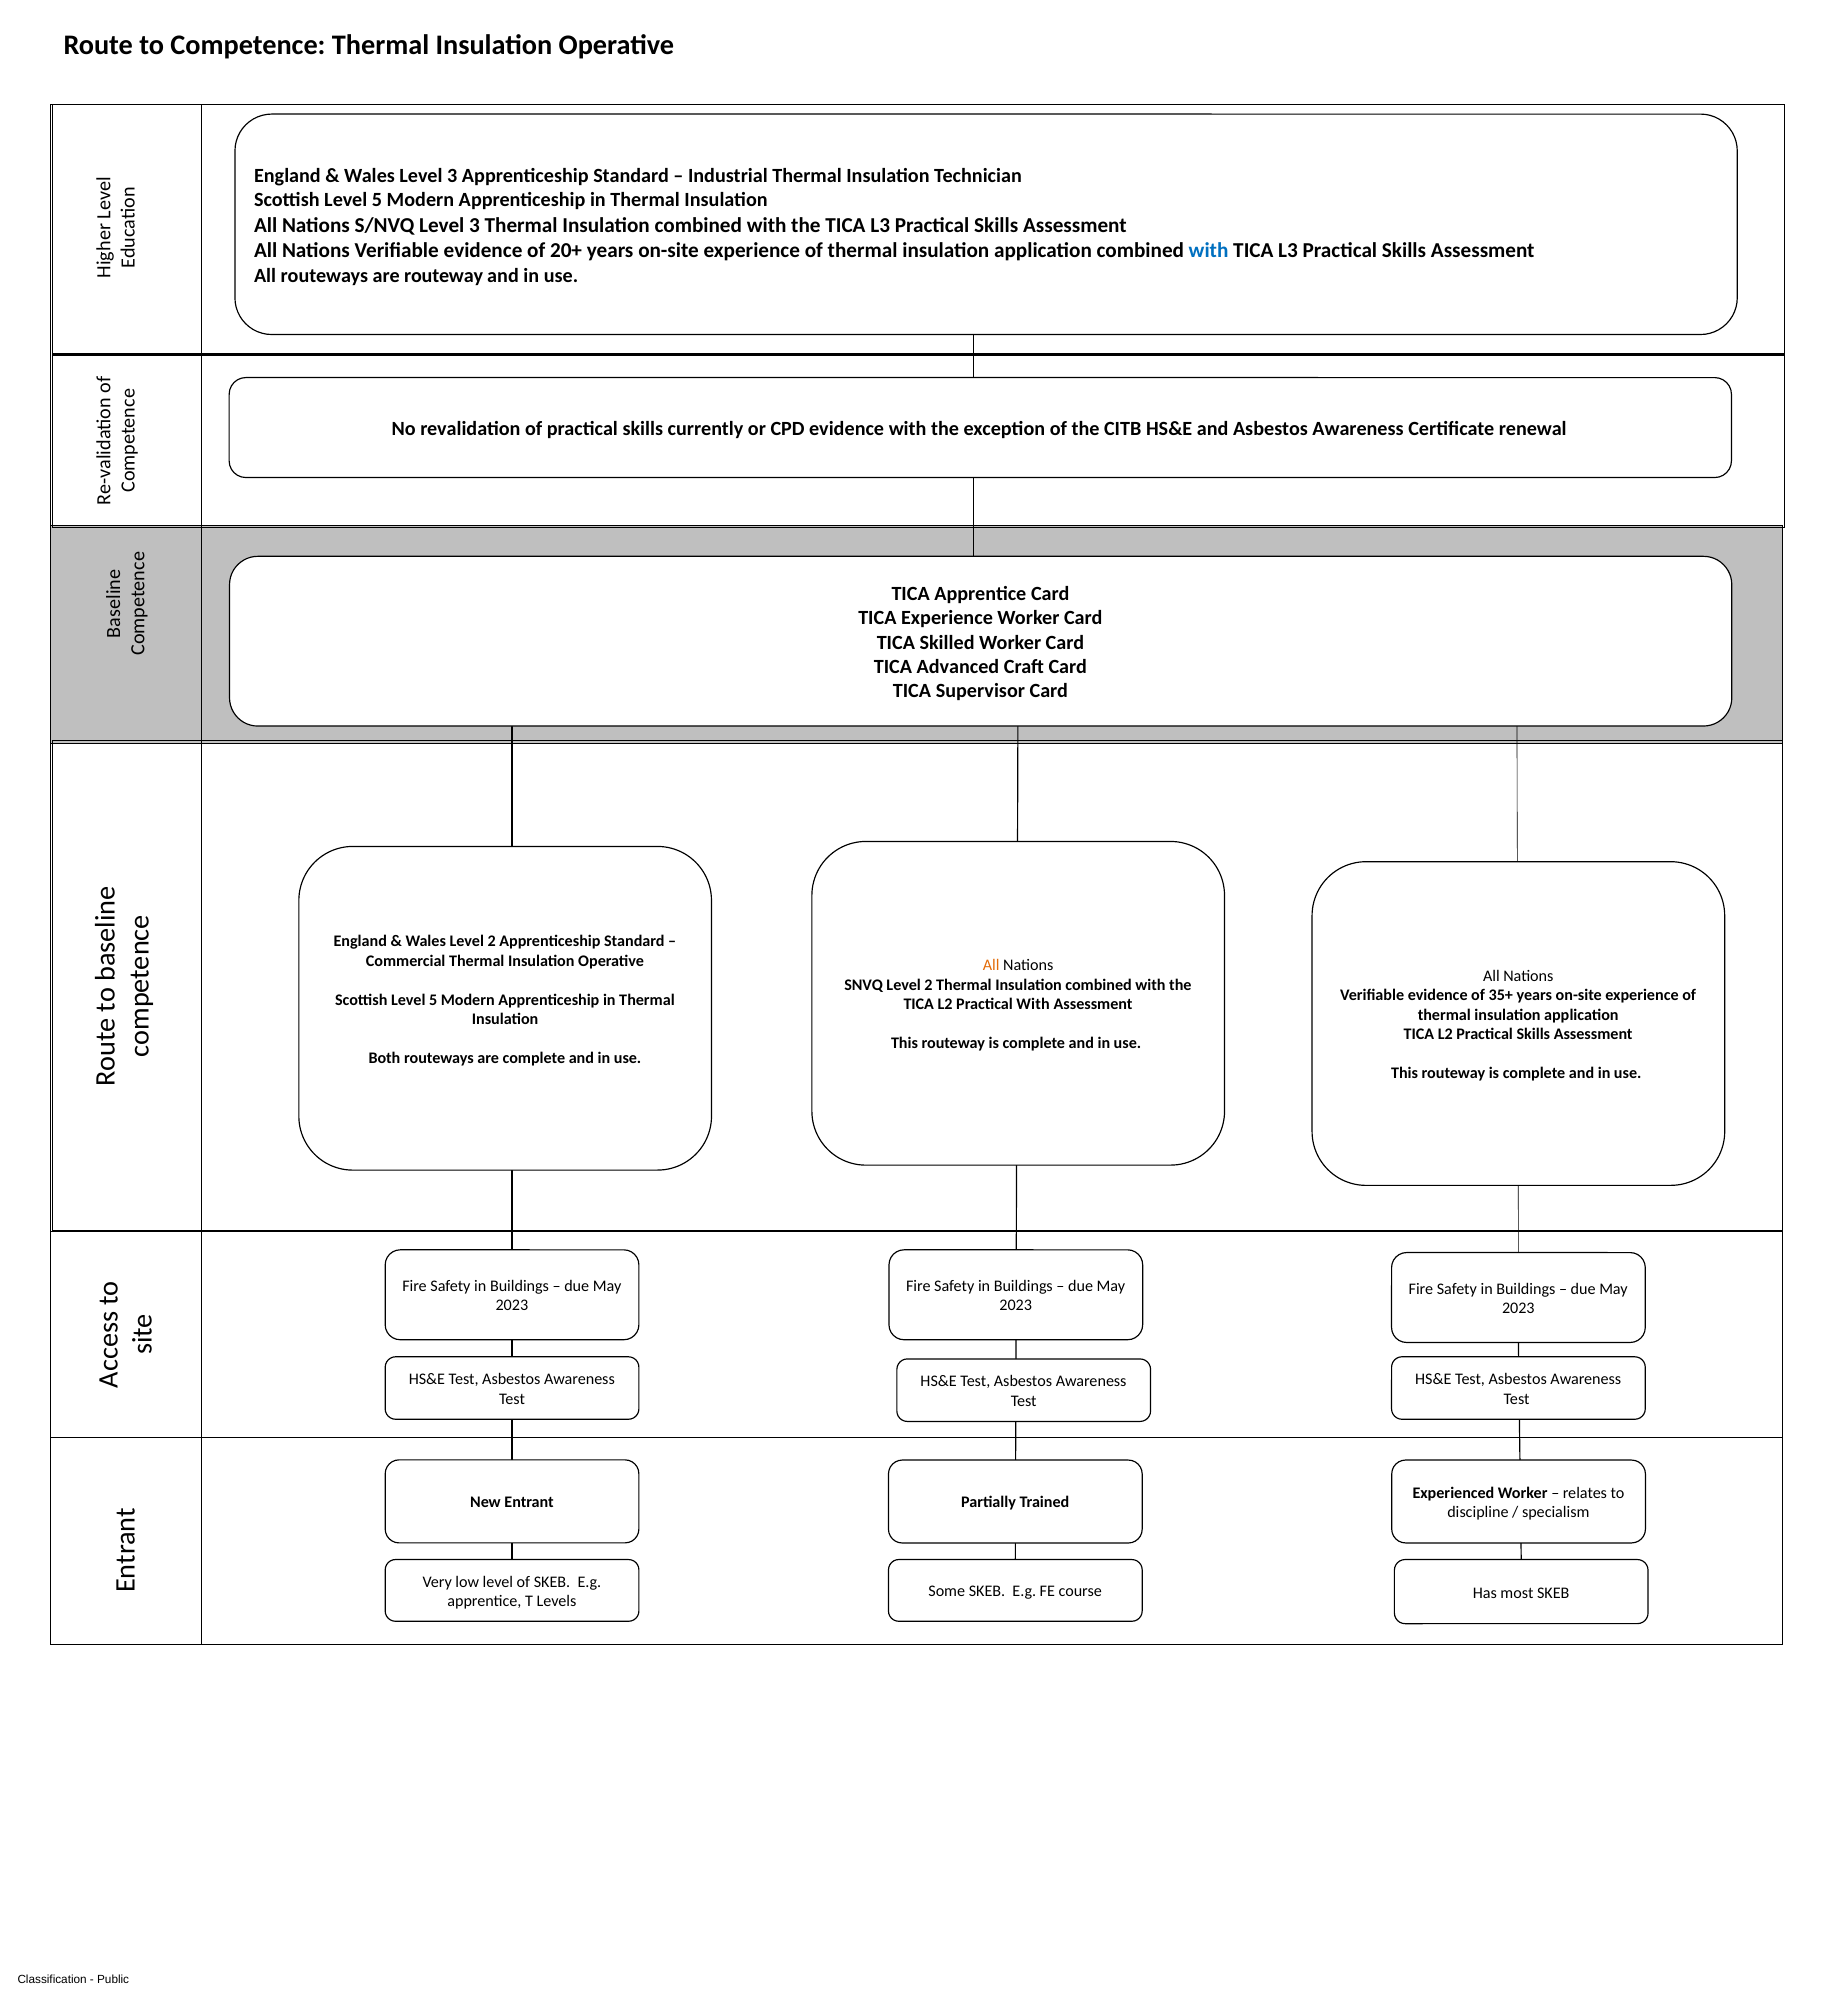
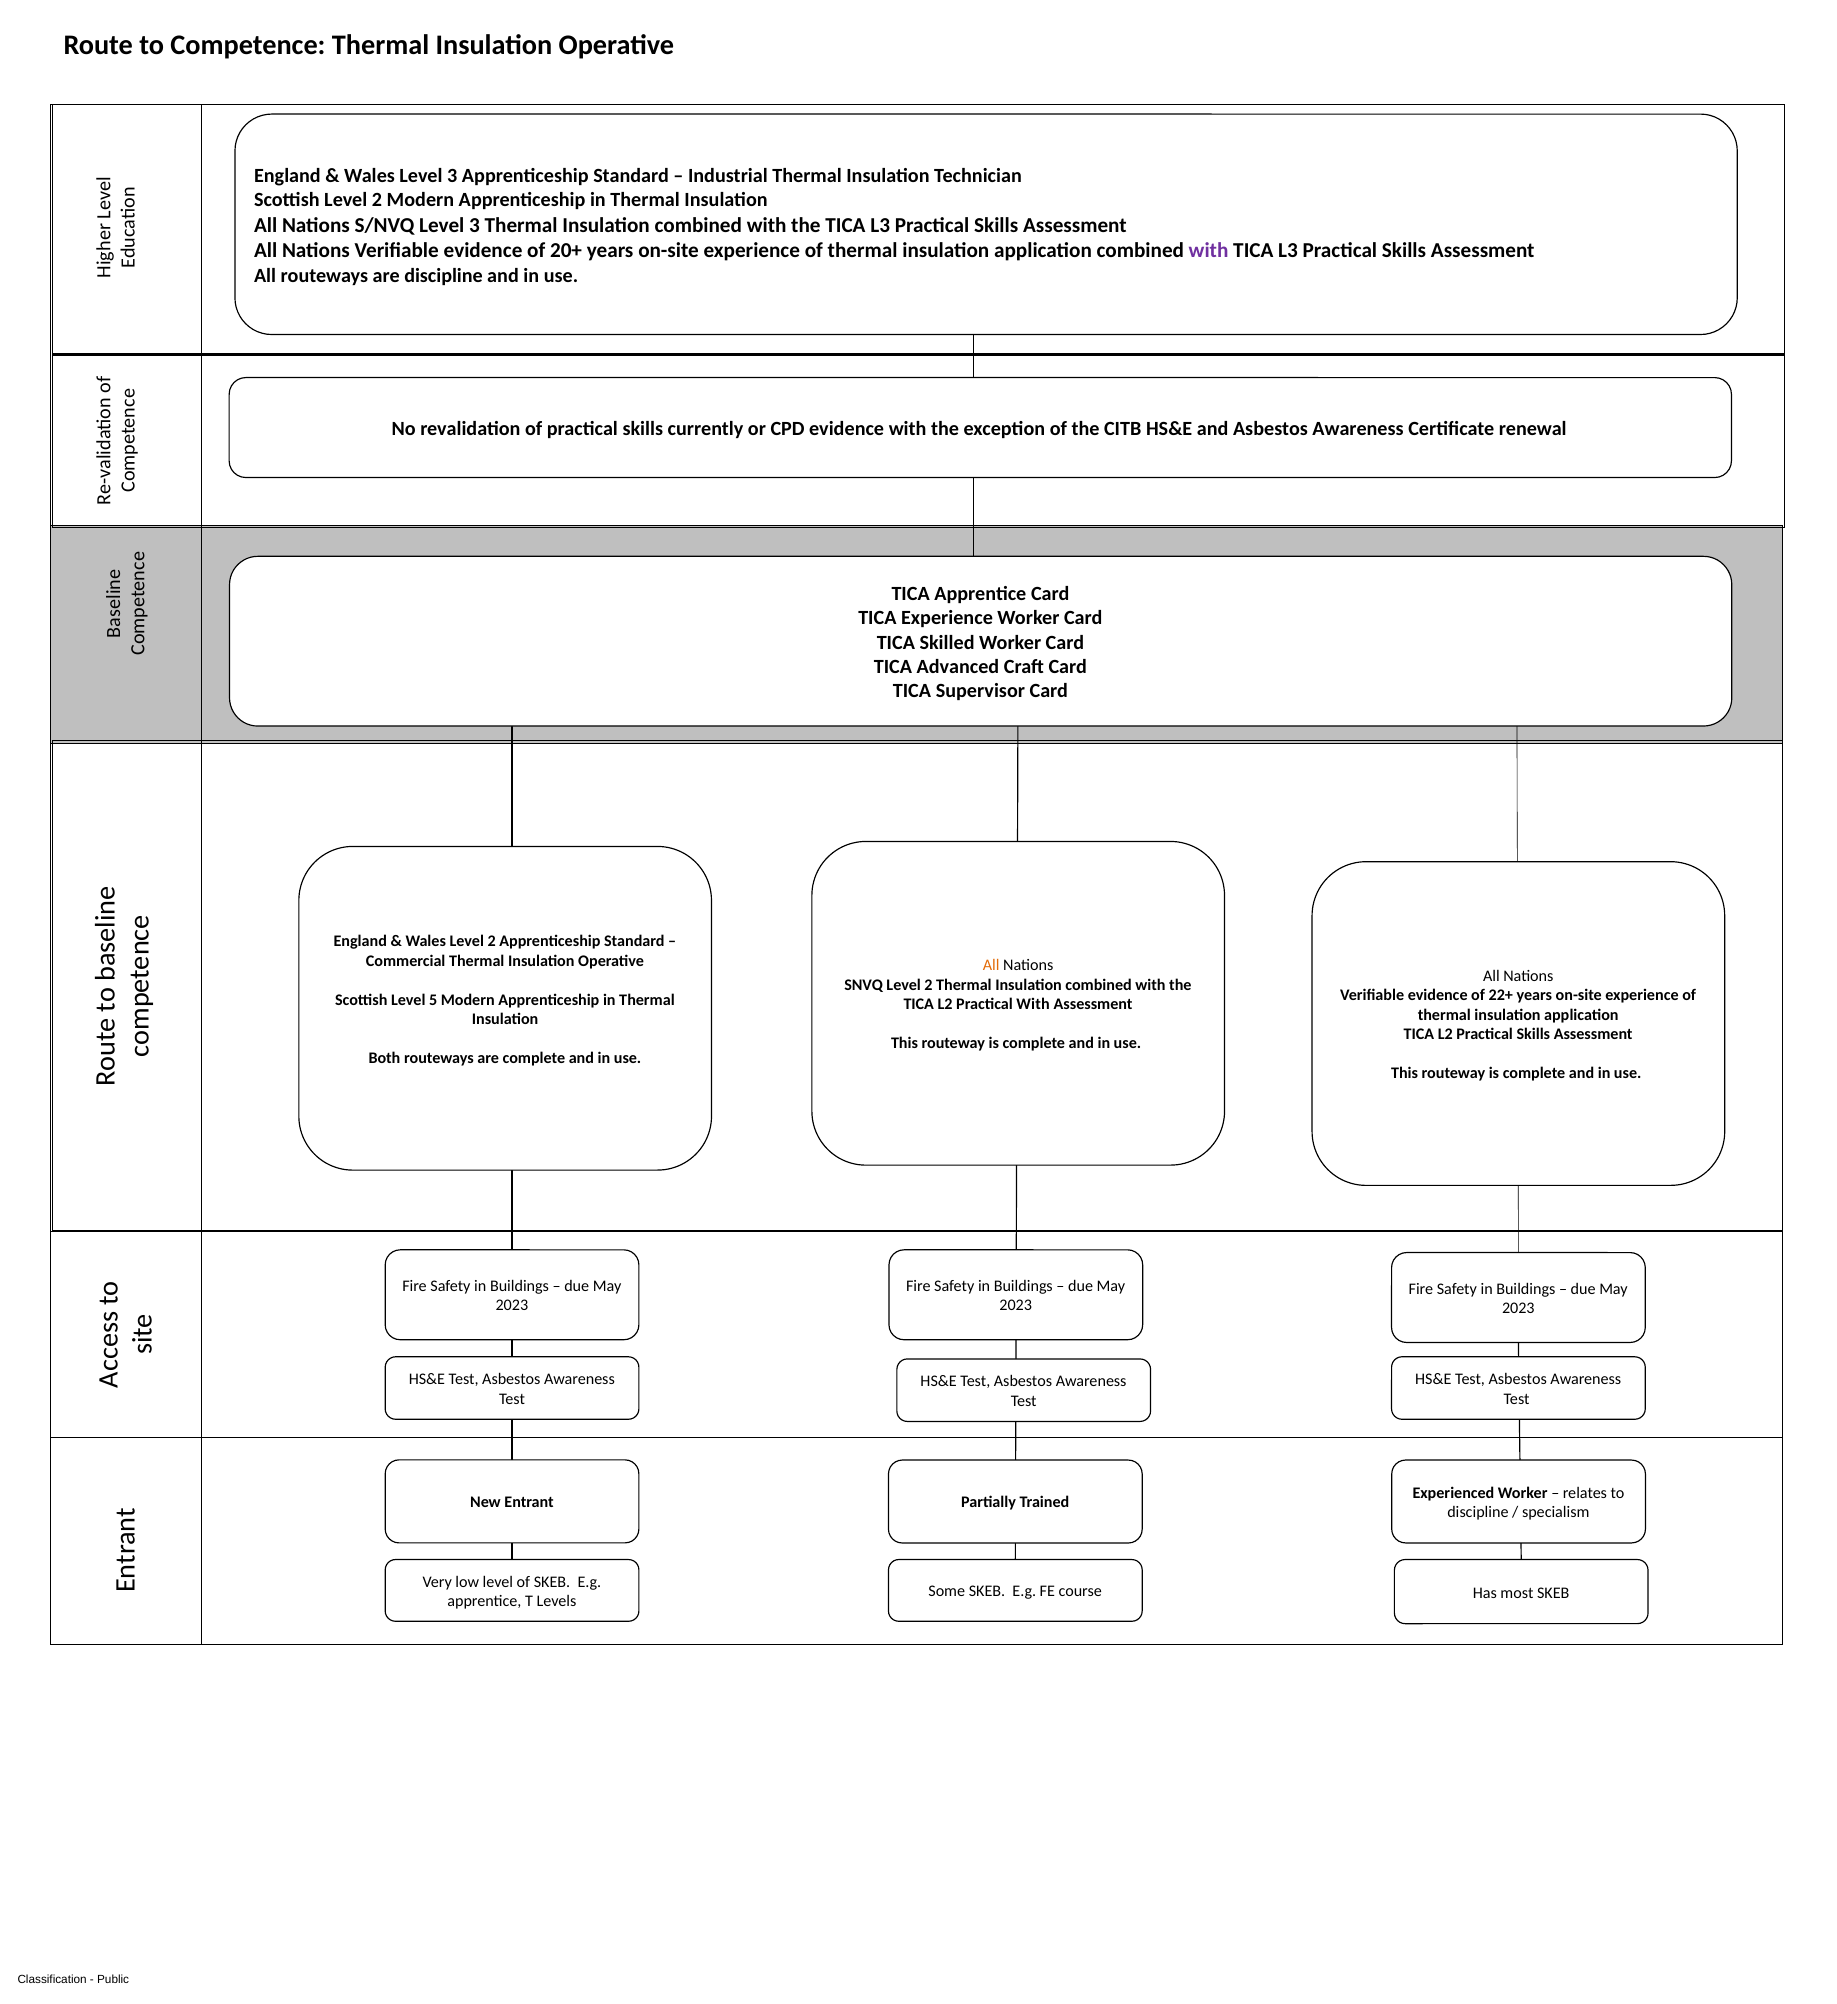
5 at (377, 200): 5 -> 2
with at (1209, 251) colour: blue -> purple
are routeway: routeway -> discipline
35+: 35+ -> 22+
